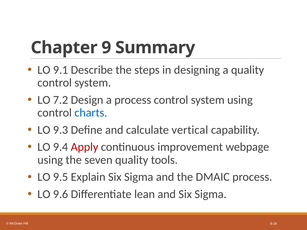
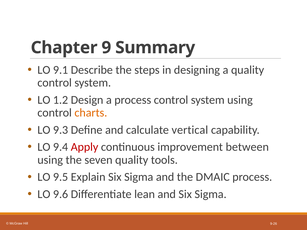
7.2: 7.2 -> 1.2
charts colour: blue -> orange
webpage: webpage -> between
